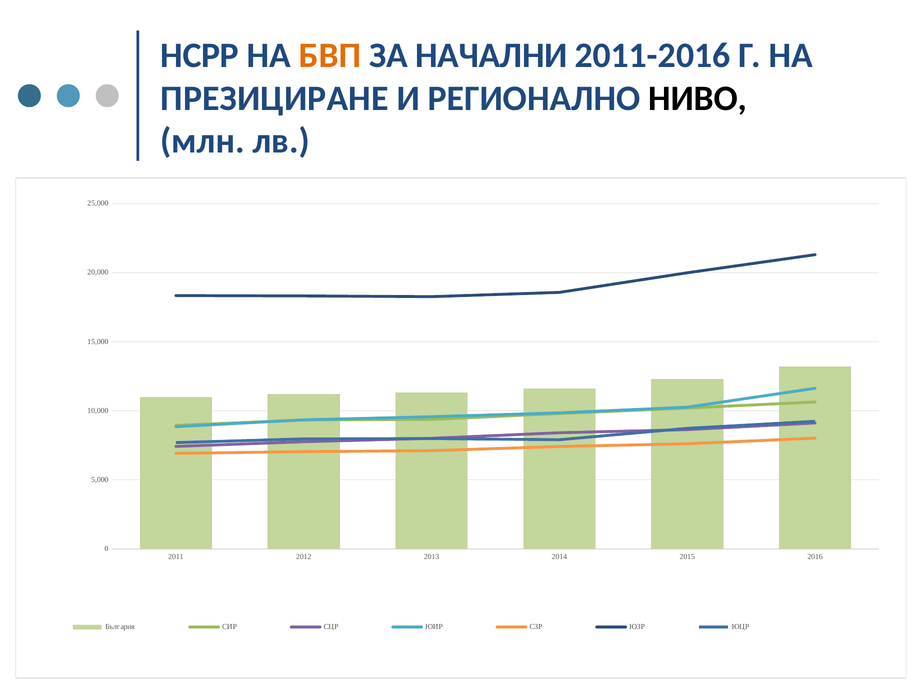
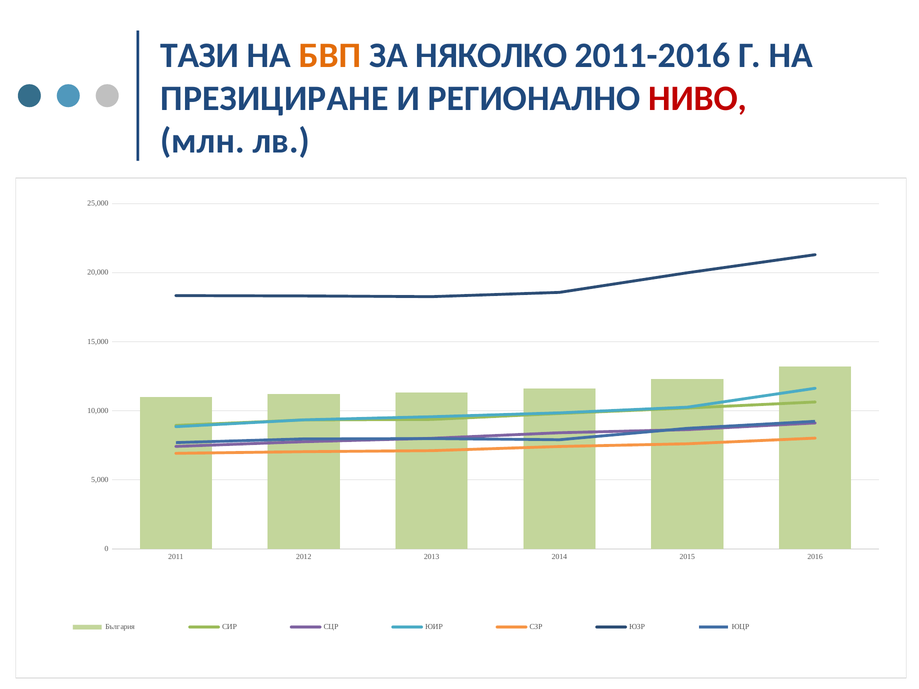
НСРР: НСРР -> ТАЗИ
НАЧАЛНИ: НАЧАЛНИ -> НЯКОЛКО
НИВО colour: black -> red
